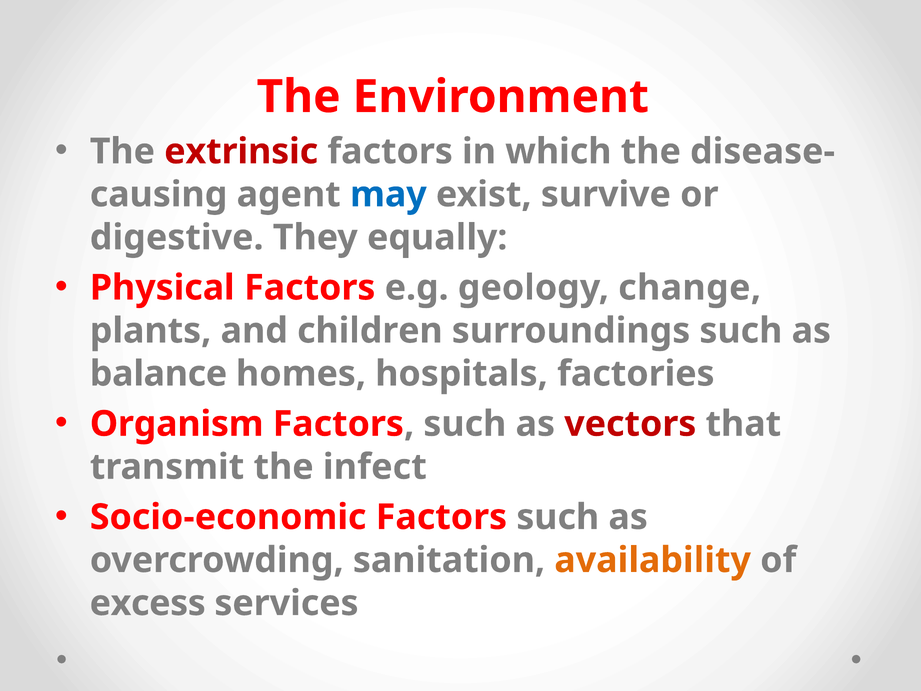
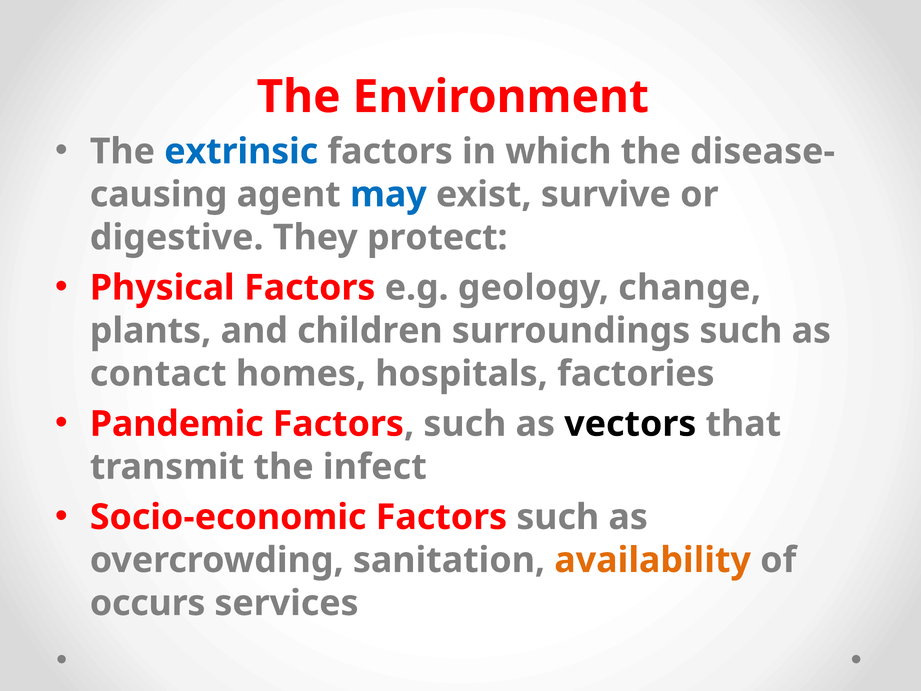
extrinsic colour: red -> blue
equally: equally -> protect
balance: balance -> contact
Organism: Organism -> Pandemic
vectors colour: red -> black
excess: excess -> occurs
